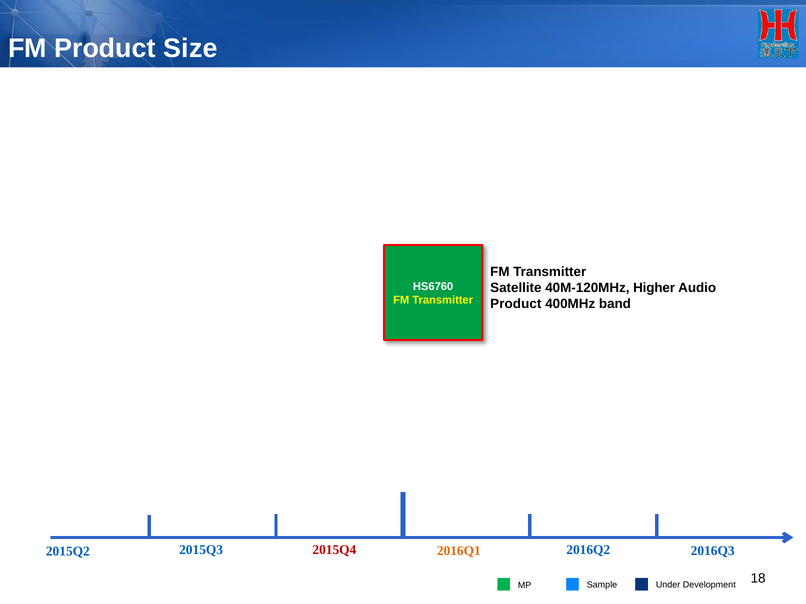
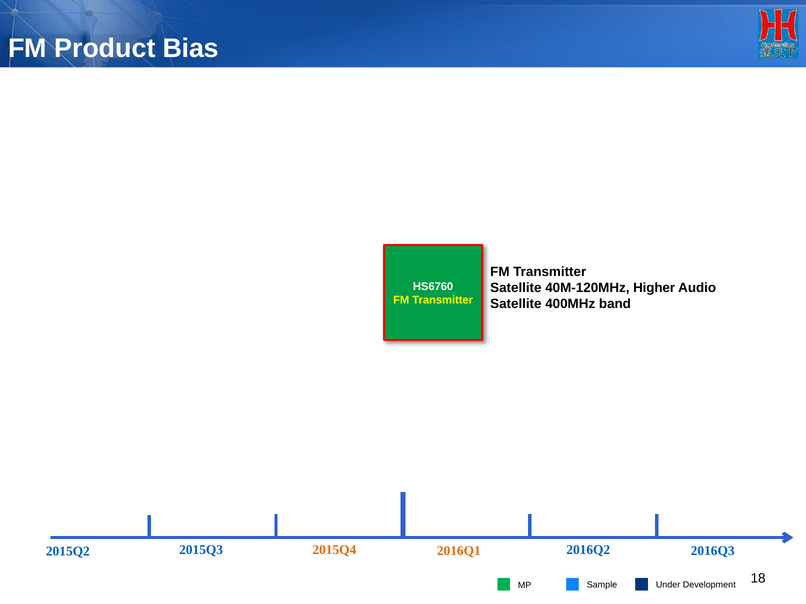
Size: Size -> Bias
Product at (516, 304): Product -> Satellite
2015Q4 colour: red -> orange
